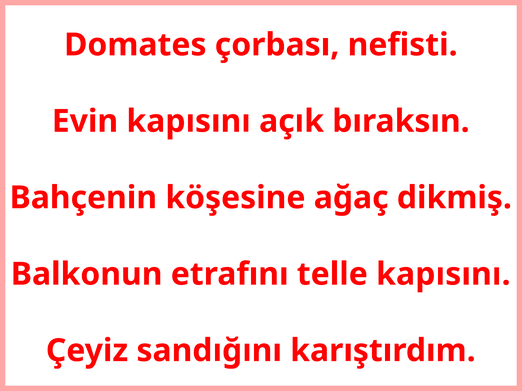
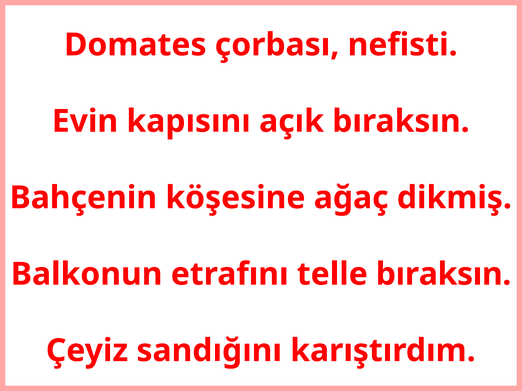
telle kapısını: kapısını -> bıraksın
